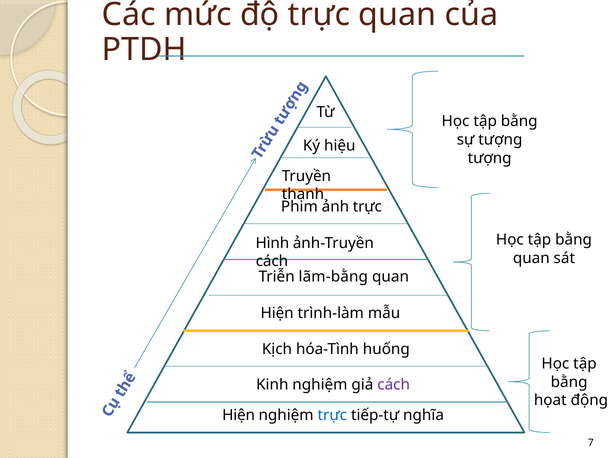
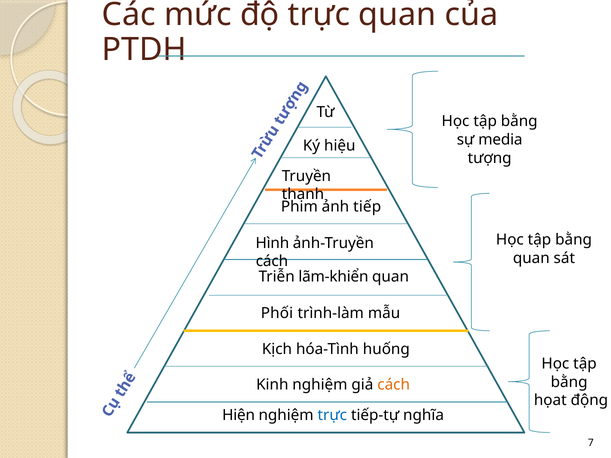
sự tượng: tượng -> media
ảnh trực: trực -> tiếp
lãm-bằng: lãm-bằng -> lãm-khiển
Hiện at (277, 314): Hiện -> Phối
cách at (394, 385) colour: purple -> orange
